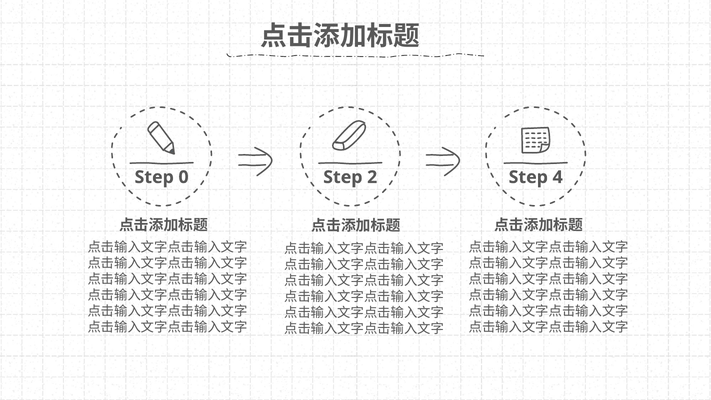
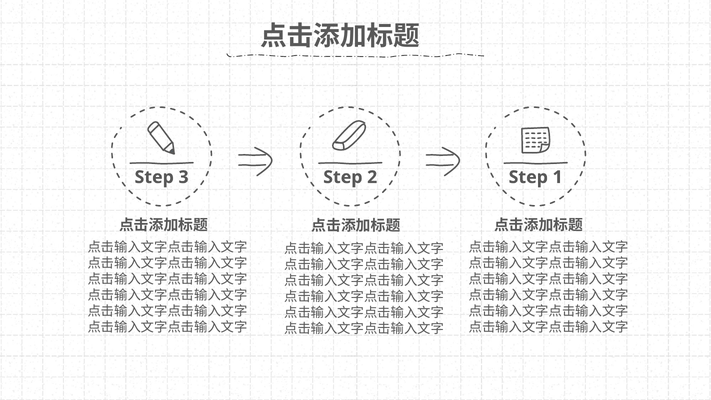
0: 0 -> 3
4: 4 -> 1
